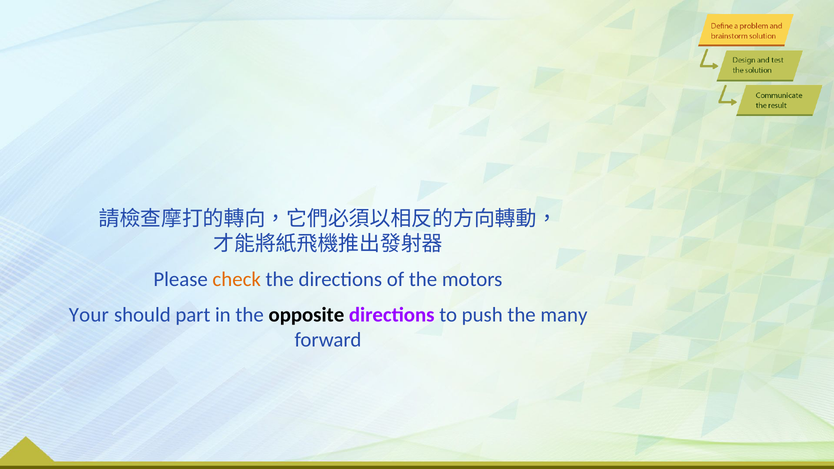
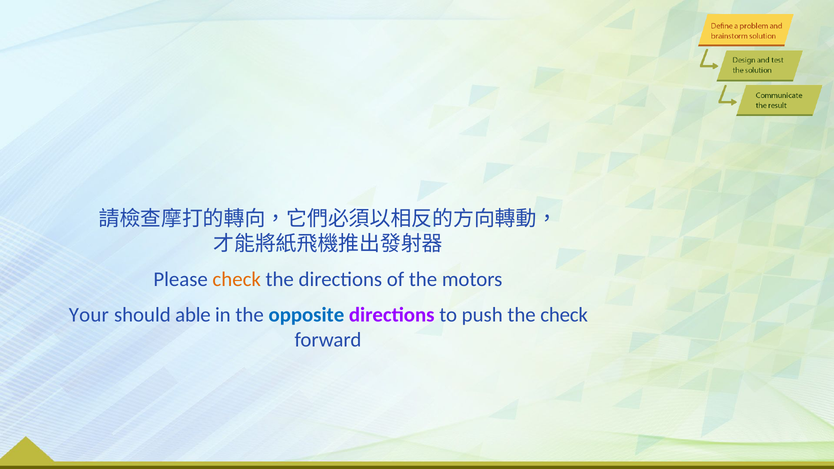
part: part -> able
opposite colour: black -> blue
the many: many -> check
